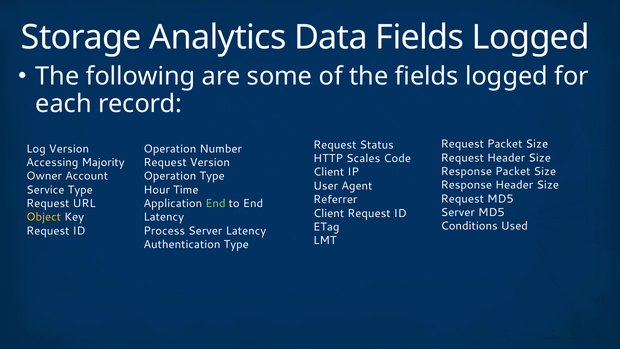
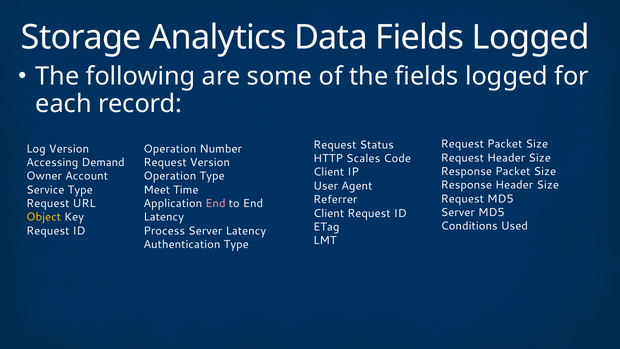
Majority: Majority -> Demand
Hour: Hour -> Meet
End at (215, 203) colour: light green -> pink
